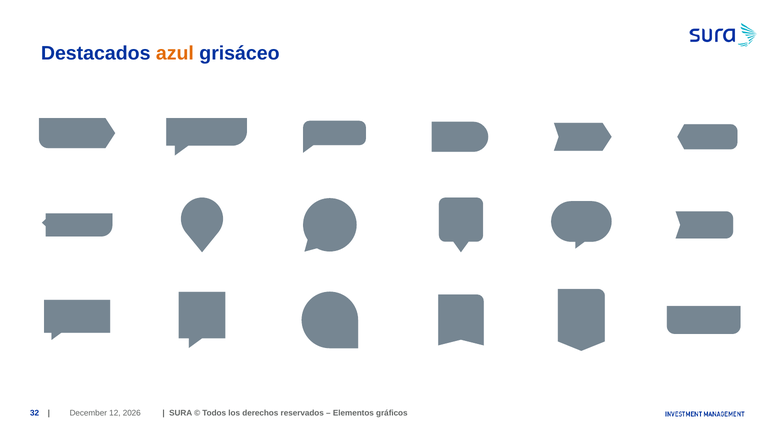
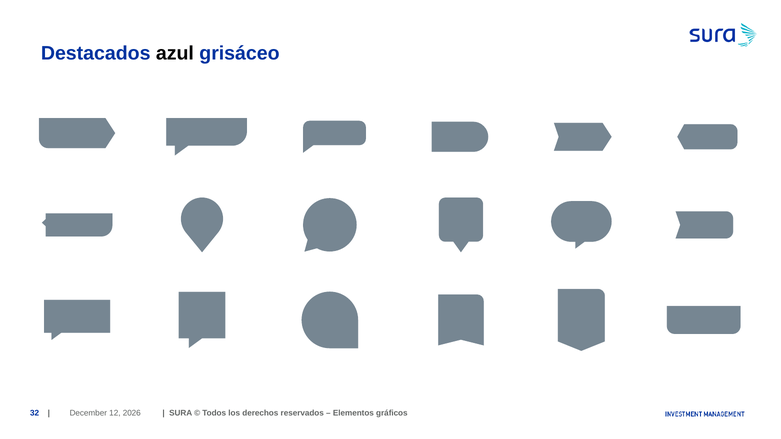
azul colour: orange -> black
